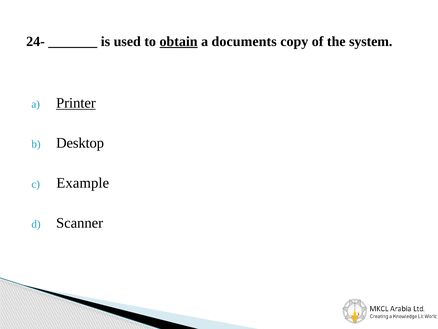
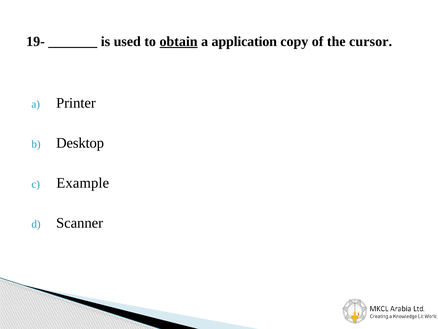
24-: 24- -> 19-
documents: documents -> application
system: system -> cursor
Printer underline: present -> none
